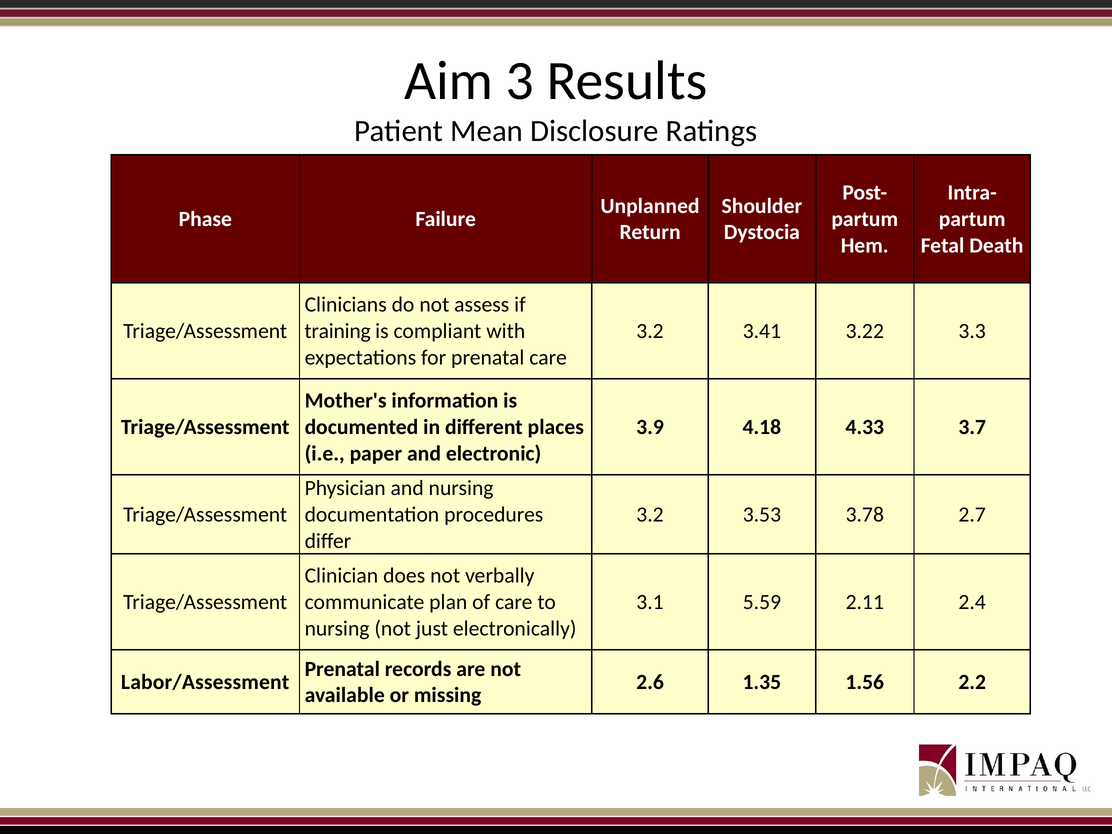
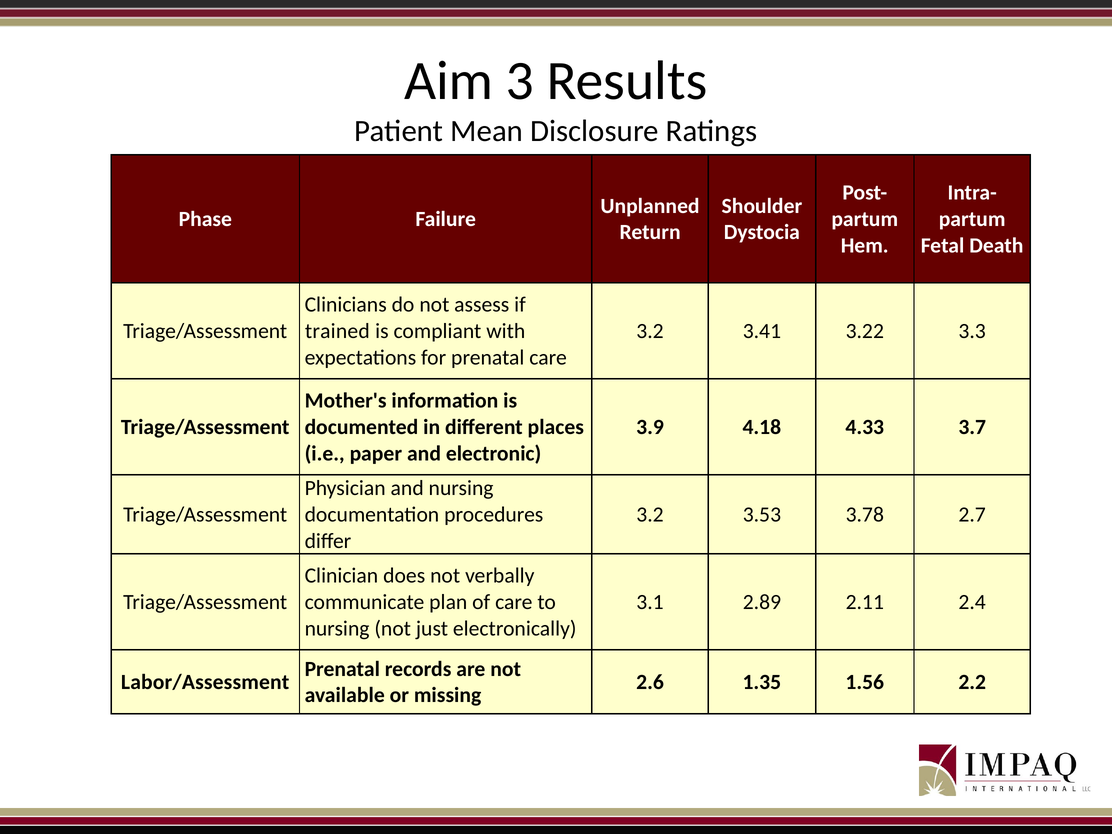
training: training -> trained
5.59: 5.59 -> 2.89
